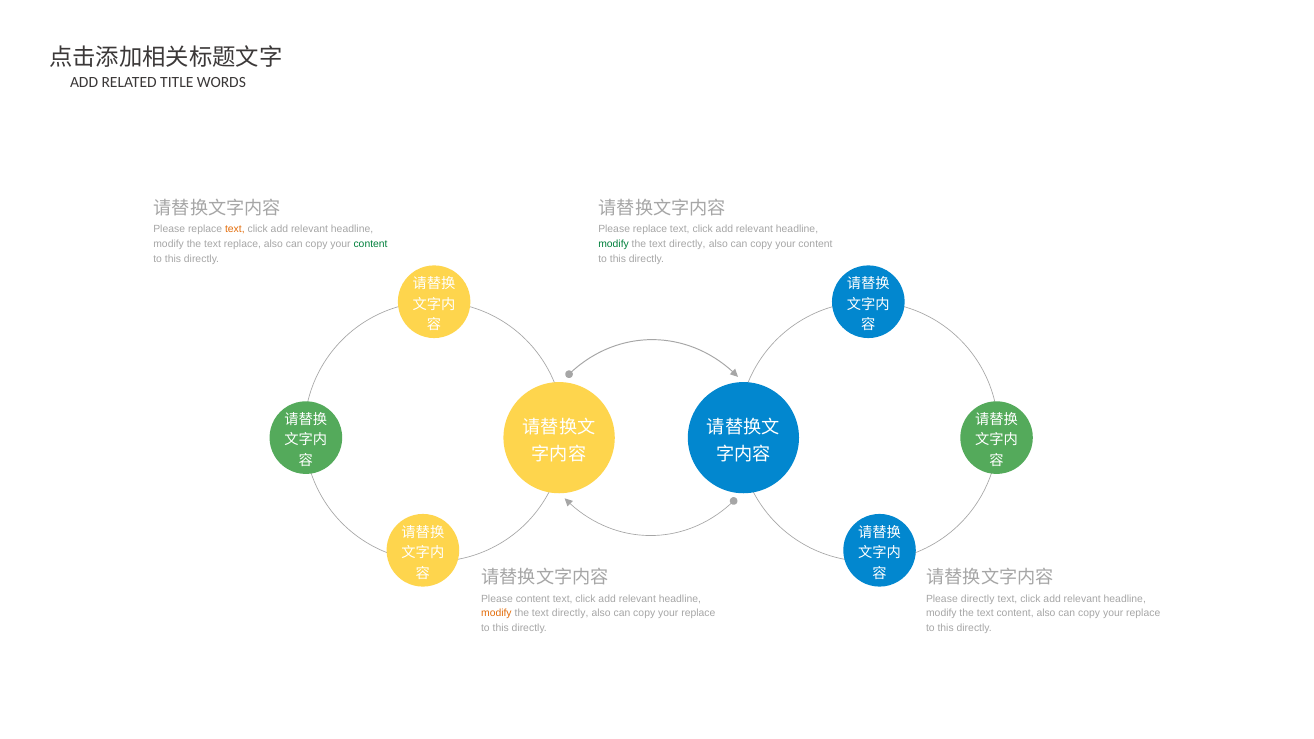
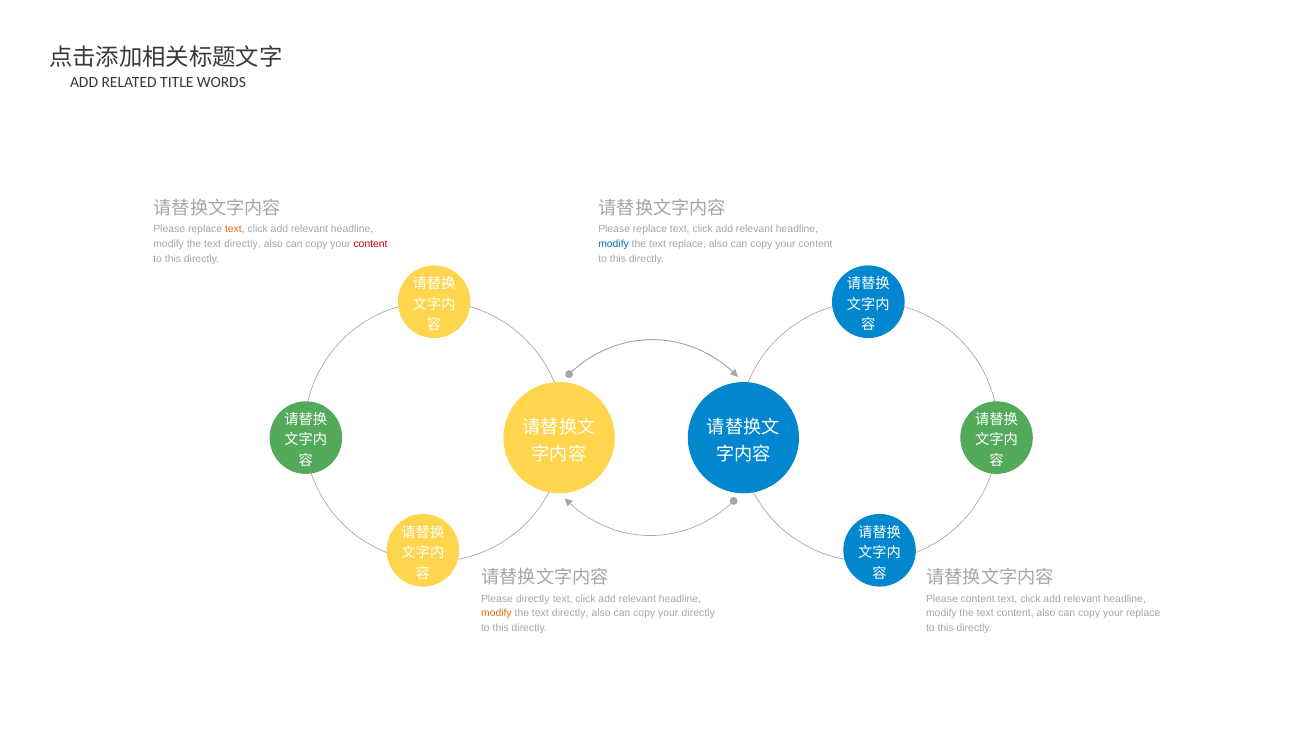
replace at (242, 244): replace -> directly
content at (371, 244) colour: green -> red
modify at (614, 244) colour: green -> blue
directly at (687, 244): directly -> replace
Please content: content -> directly
Please directly: directly -> content
replace at (698, 614): replace -> directly
